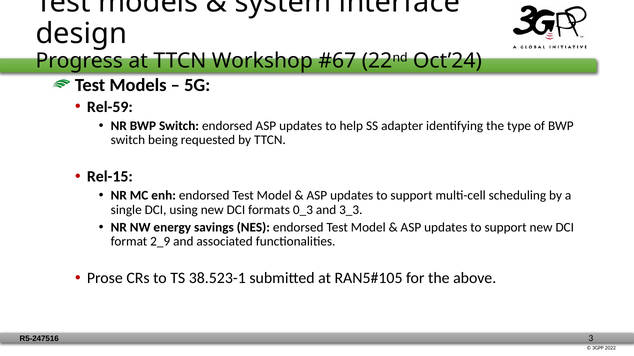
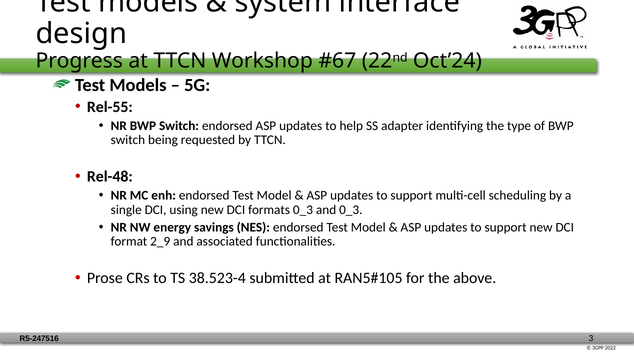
Rel-59: Rel-59 -> Rel-55
Rel-15: Rel-15 -> Rel-48
and 3_3: 3_3 -> 0_3
38.523-1: 38.523-1 -> 38.523-4
